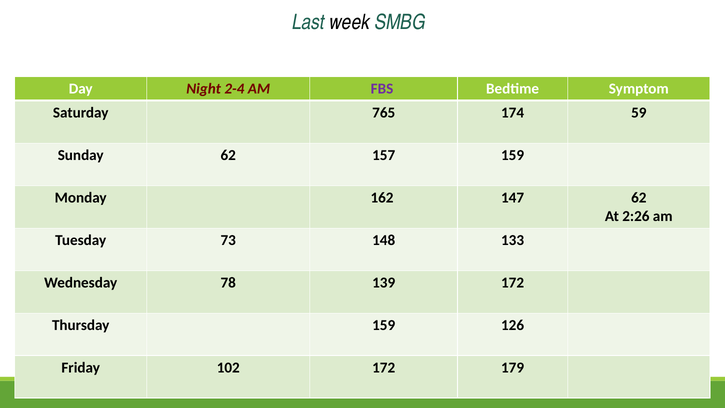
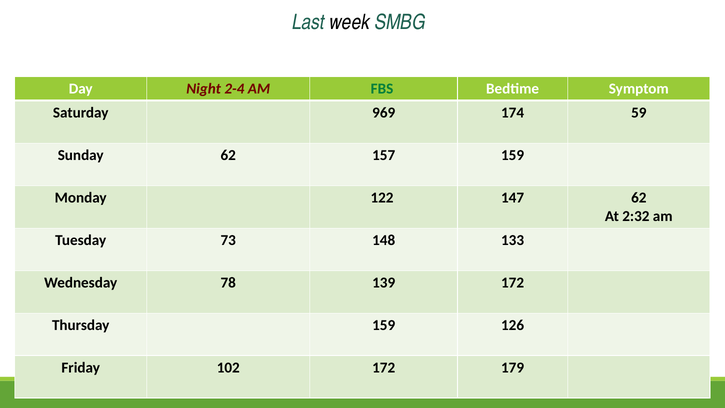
FBS colour: purple -> green
765: 765 -> 969
162: 162 -> 122
2:26: 2:26 -> 2:32
